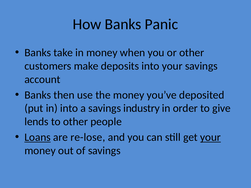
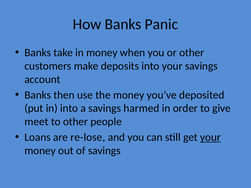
industry: industry -> harmed
lends: lends -> meet
Loans underline: present -> none
